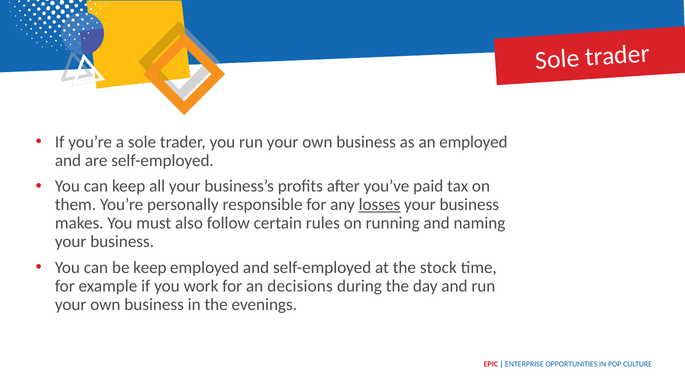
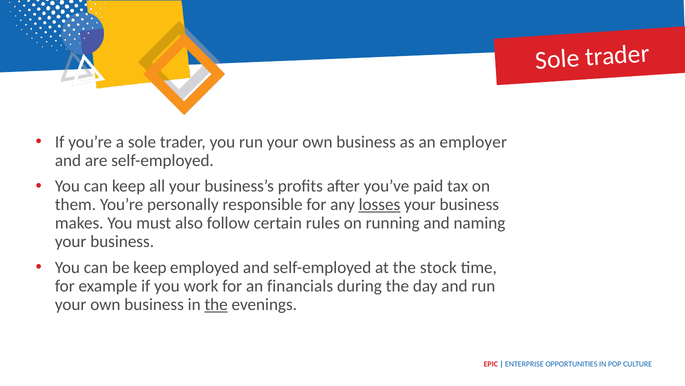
an employed: employed -> employer
decisions: decisions -> financials
the at (216, 304) underline: none -> present
